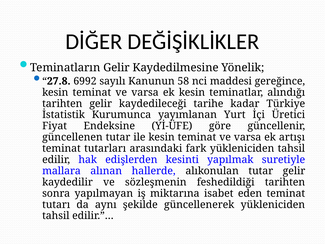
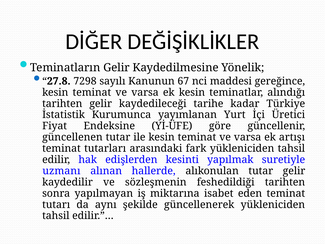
6992: 6992 -> 7298
58: 58 -> 67
mallara: mallara -> uzmanı
